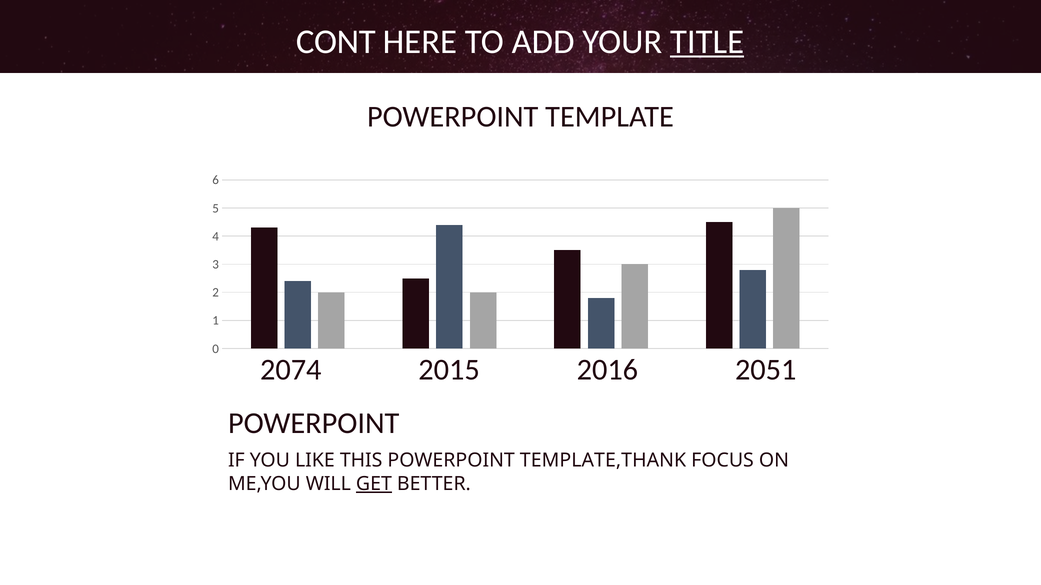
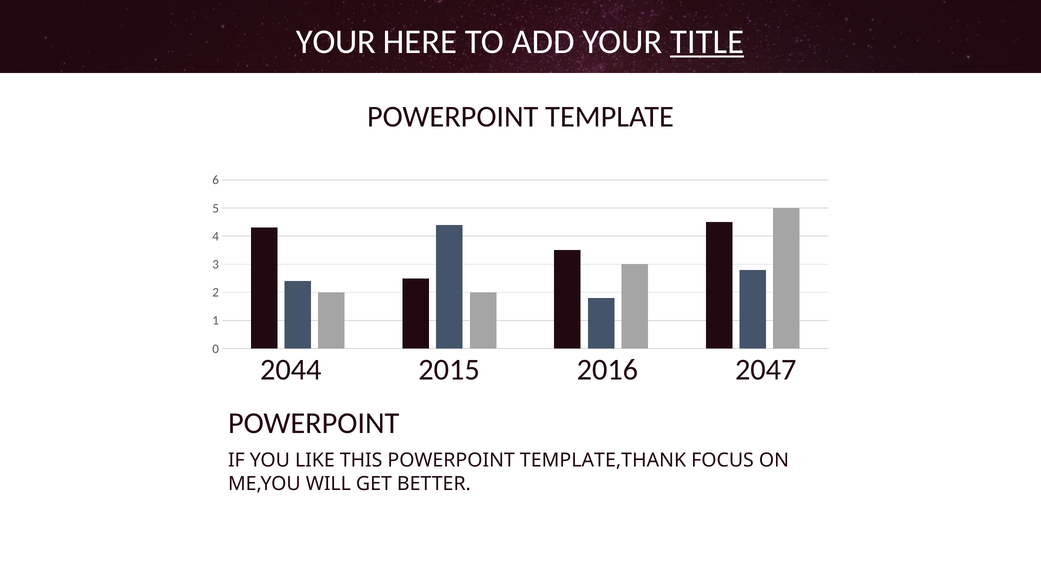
CONT at (336, 42): CONT -> YOUR
2074: 2074 -> 2044
2051: 2051 -> 2047
GET underline: present -> none
